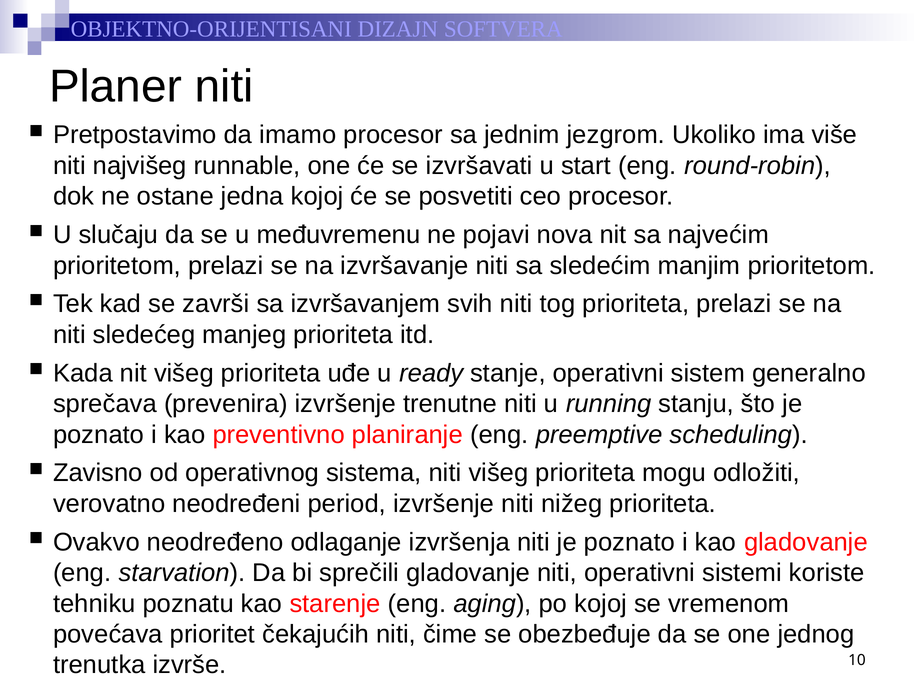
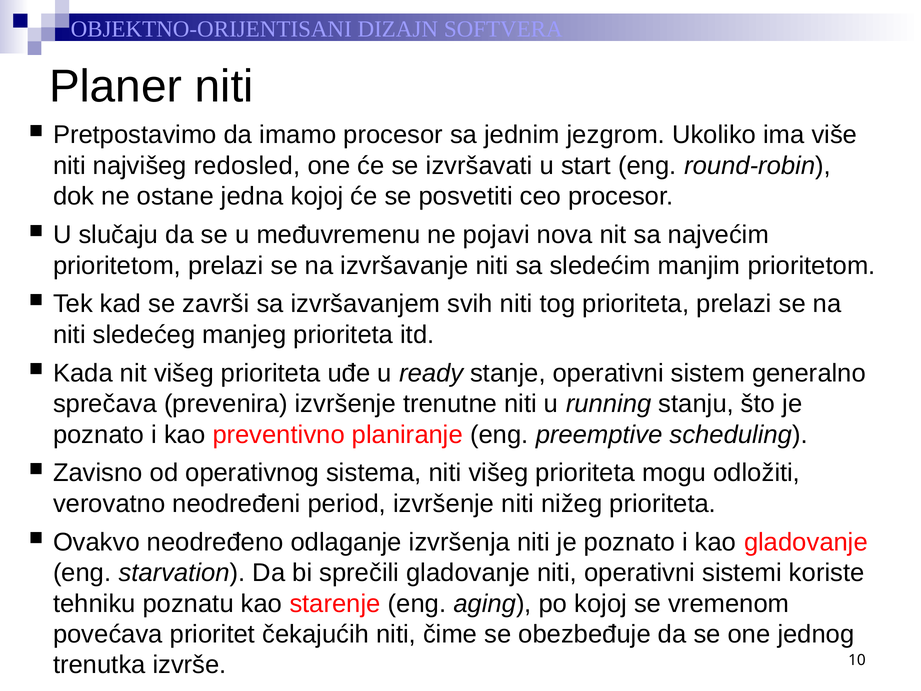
runnable: runnable -> redosled
